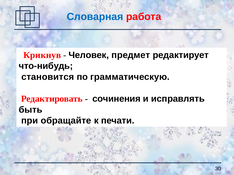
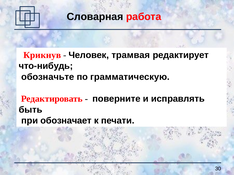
Словарная colour: blue -> black
предмет: предмет -> трамвая
становится: становится -> обозначьте
сочинения: сочинения -> поверните
обращайте: обращайте -> обозначает
